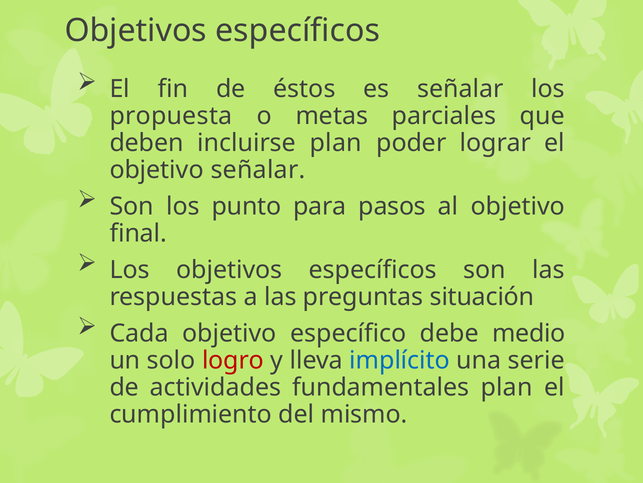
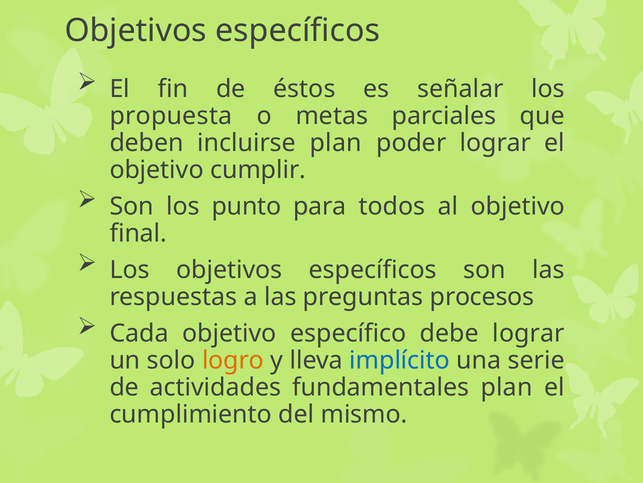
objetivo señalar: señalar -> cumplir
pasos: pasos -> todos
situación: situación -> procesos
debe medio: medio -> lograr
logro colour: red -> orange
